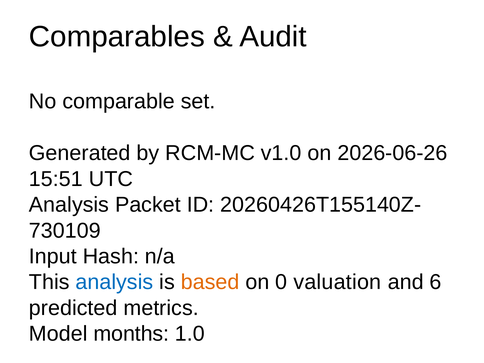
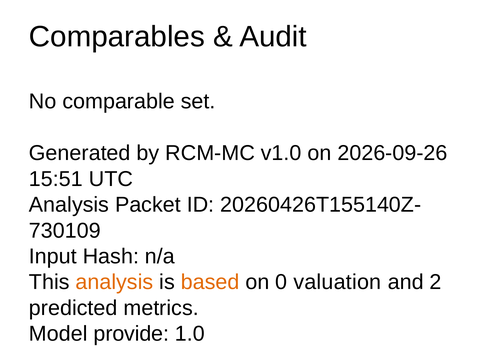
2026-06-26: 2026-06-26 -> 2026-09-26
analysis at (114, 282) colour: blue -> orange
6: 6 -> 2
months: months -> provide
